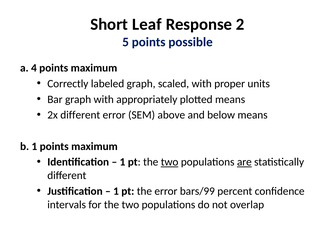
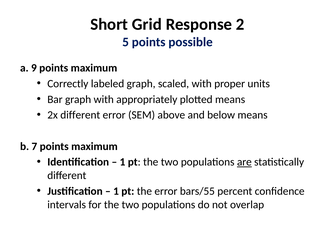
Leaf: Leaf -> Grid
4: 4 -> 9
b 1: 1 -> 7
two at (170, 162) underline: present -> none
bars/99: bars/99 -> bars/55
